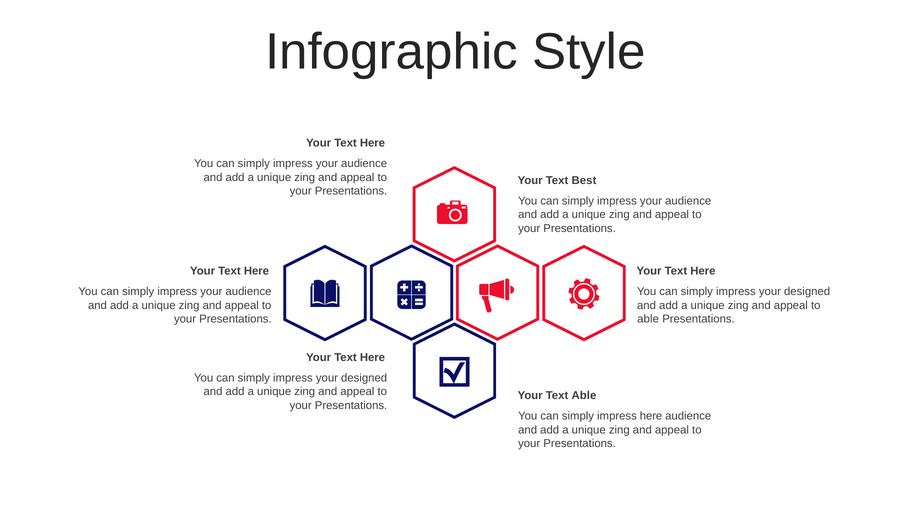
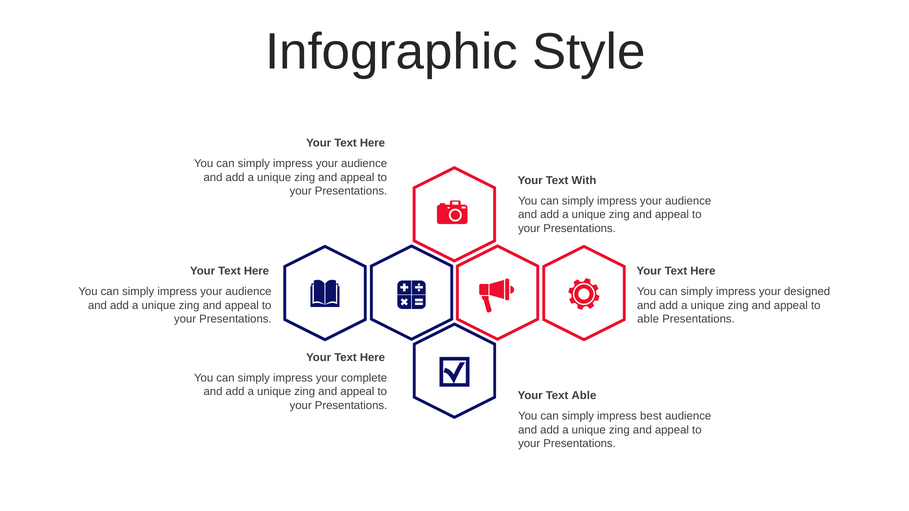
Best: Best -> With
designed at (364, 378): designed -> complete
impress here: here -> best
